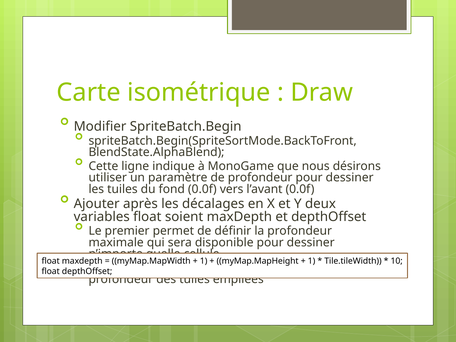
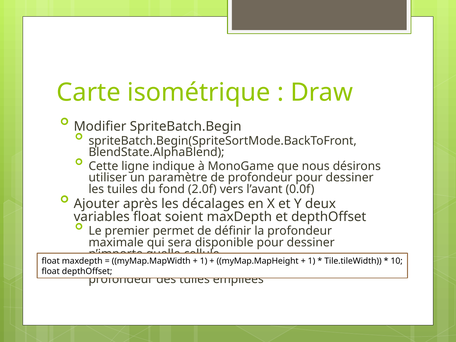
fond 0.0f: 0.0f -> 2.0f
